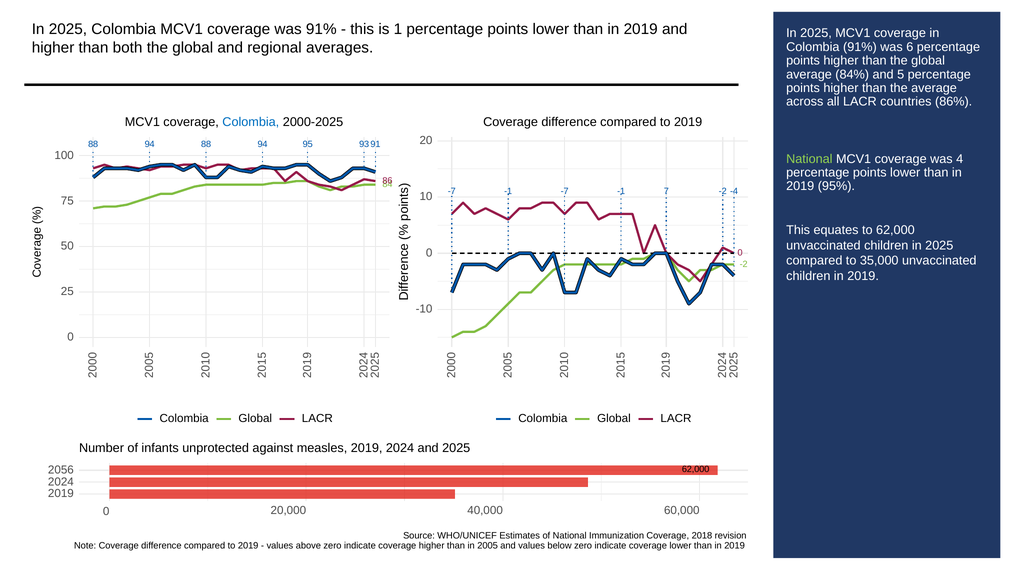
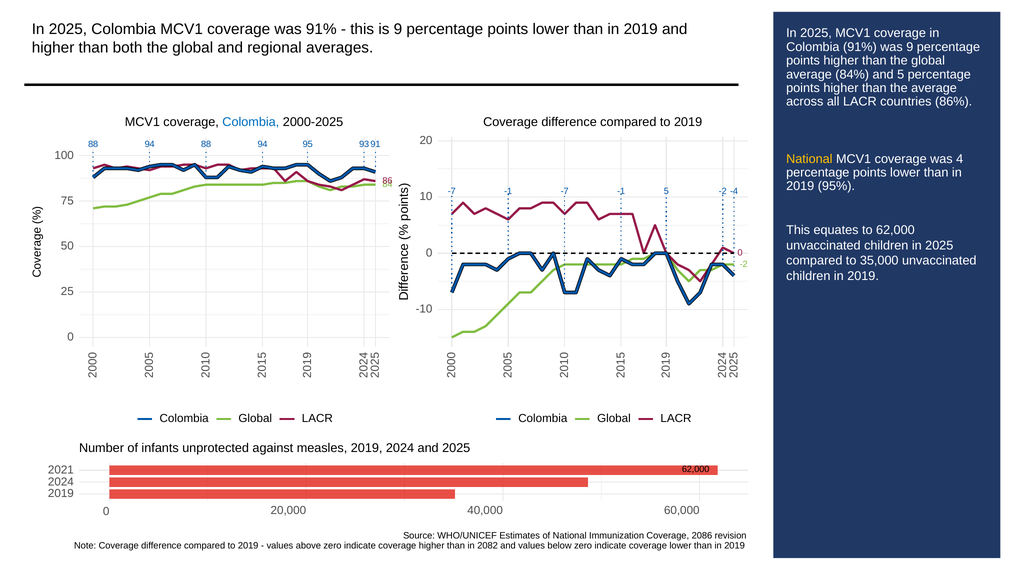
is 1: 1 -> 9
was 6: 6 -> 9
National at (809, 159) colour: light green -> yellow
-1 7: 7 -> 5
2056: 2056 -> 2021
2018: 2018 -> 2086
2005: 2005 -> 2082
